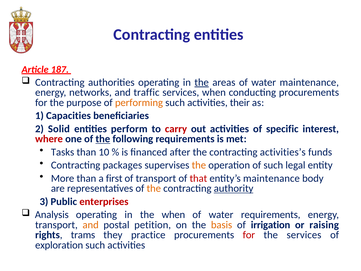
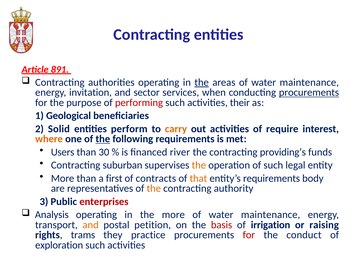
187: 187 -> 891
networks: networks -> invitation
traffic: traffic -> sector
procurements at (309, 92) underline: none -> present
performing colour: orange -> red
Capacities: Capacities -> Geological
carry colour: red -> orange
specific: specific -> require
where colour: red -> orange
Tasks: Tasks -> Users
10: 10 -> 30
after: after -> river
activities’s: activities’s -> providing’s
packages: packages -> suburban
of transport: transport -> contracts
that colour: red -> orange
entity’s maintenance: maintenance -> requirements
authority underline: present -> none
the when: when -> more
requirements at (271, 215): requirements -> maintenance
basis colour: orange -> red
the services: services -> conduct
